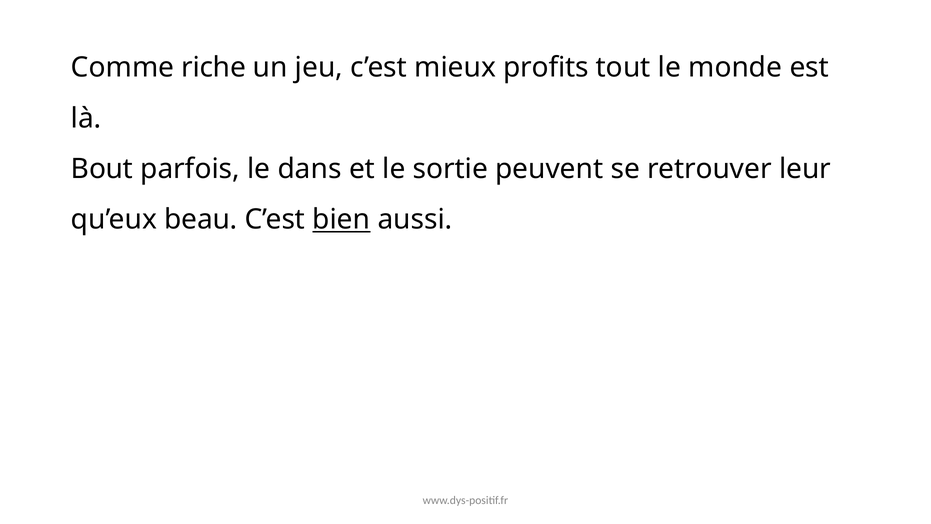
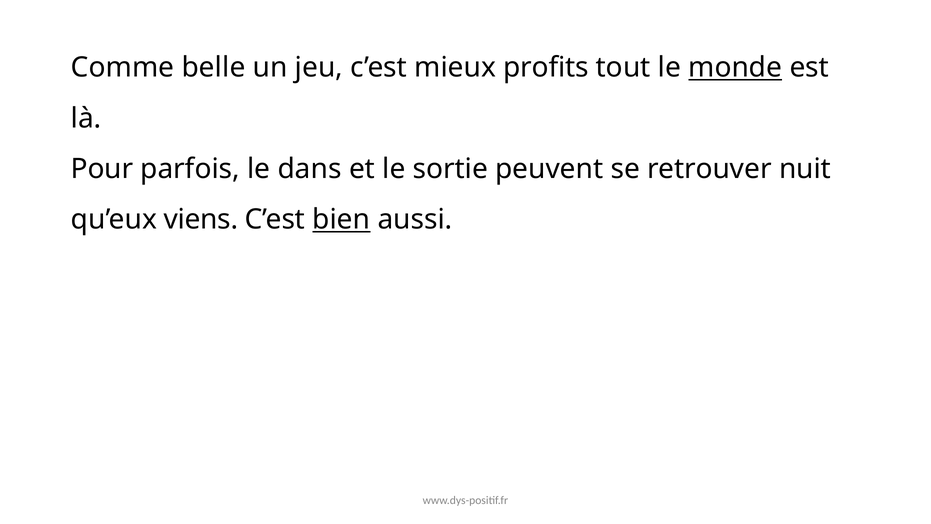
riche: riche -> belle
monde underline: none -> present
Bout: Bout -> Pour
leur: leur -> nuit
beau: beau -> viens
